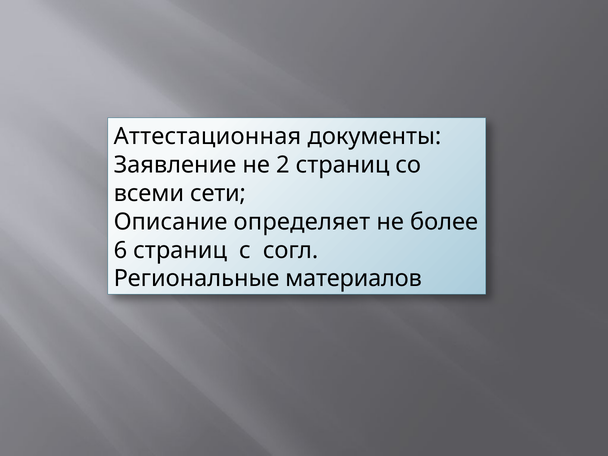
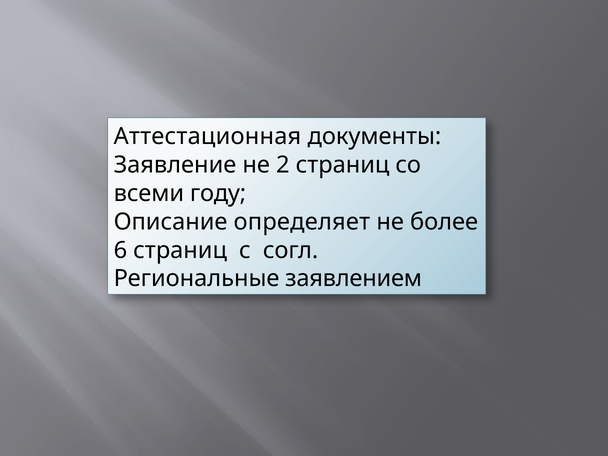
сети: сети -> году
материалов: материалов -> заявлением
